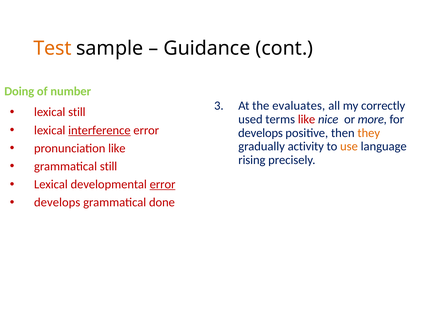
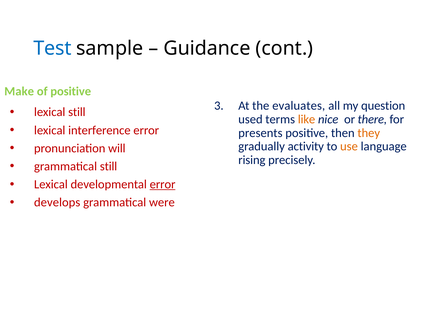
Test colour: orange -> blue
Doing: Doing -> Make
of number: number -> positive
correctly: correctly -> question
like at (307, 119) colour: red -> orange
more: more -> there
interference underline: present -> none
develops at (260, 133): develops -> presents
pronunciation like: like -> will
done: done -> were
